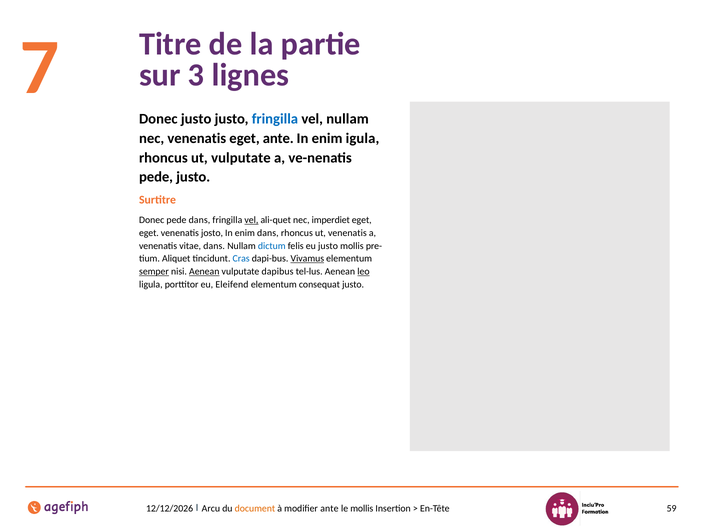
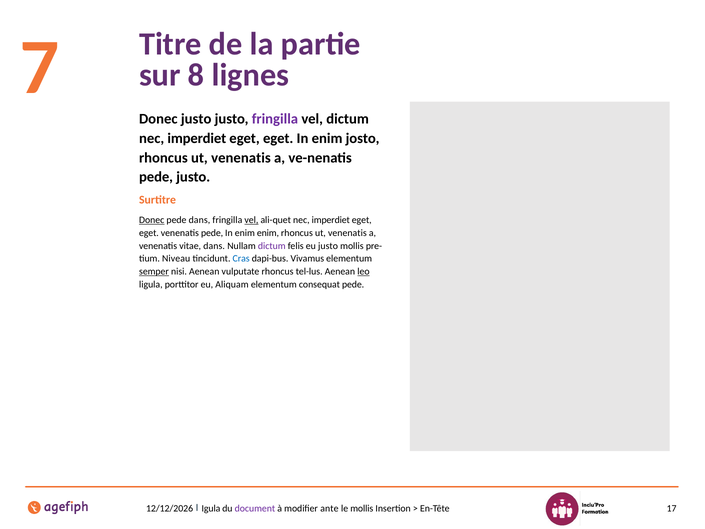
3: 3 -> 8
fringilla at (275, 119) colour: blue -> purple
vel nullam: nullam -> dictum
venenatis at (197, 138): venenatis -> imperdiet
ante at (278, 138): ante -> eget
igula: igula -> josto
vulputate at (241, 158): vulputate -> venenatis
Donec at (152, 220) underline: none -> present
venenatis josto: josto -> pede
enim dans: dans -> enim
dictum at (272, 246) colour: blue -> purple
Aliquet: Aliquet -> Niveau
Vivamus underline: present -> none
Aenean at (204, 272) underline: present -> none
vulputate dapibus: dapibus -> rhoncus
Eleifend: Eleifend -> Aliquam
consequat justo: justo -> pede
Arcu: Arcu -> Igula
document colour: orange -> purple
59: 59 -> 17
